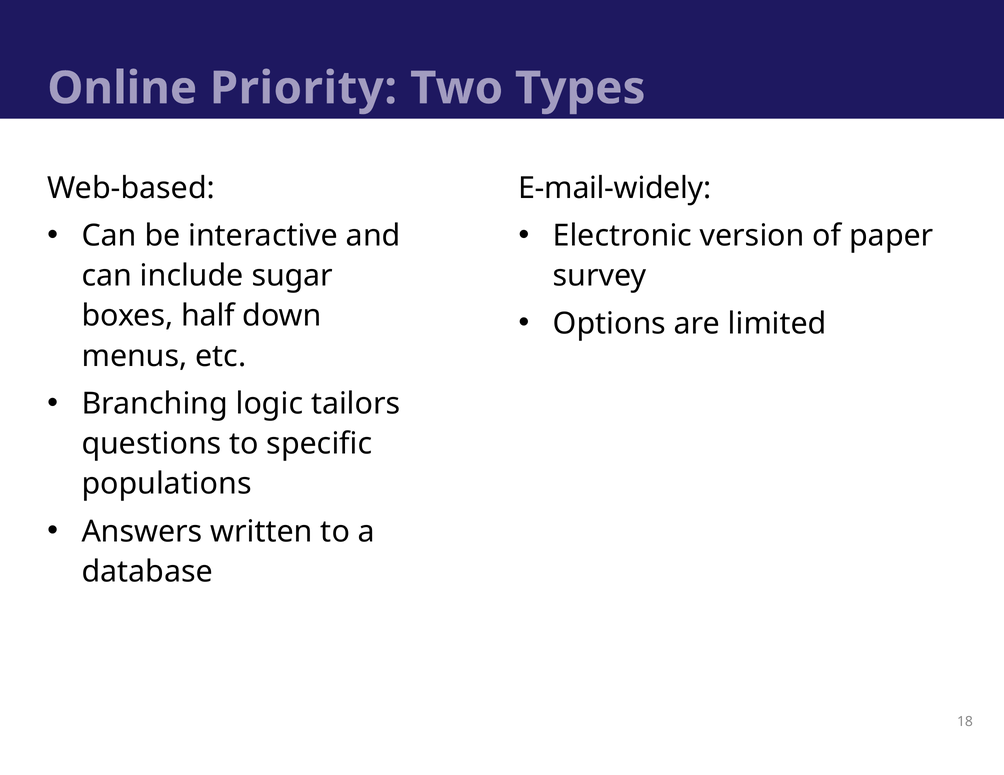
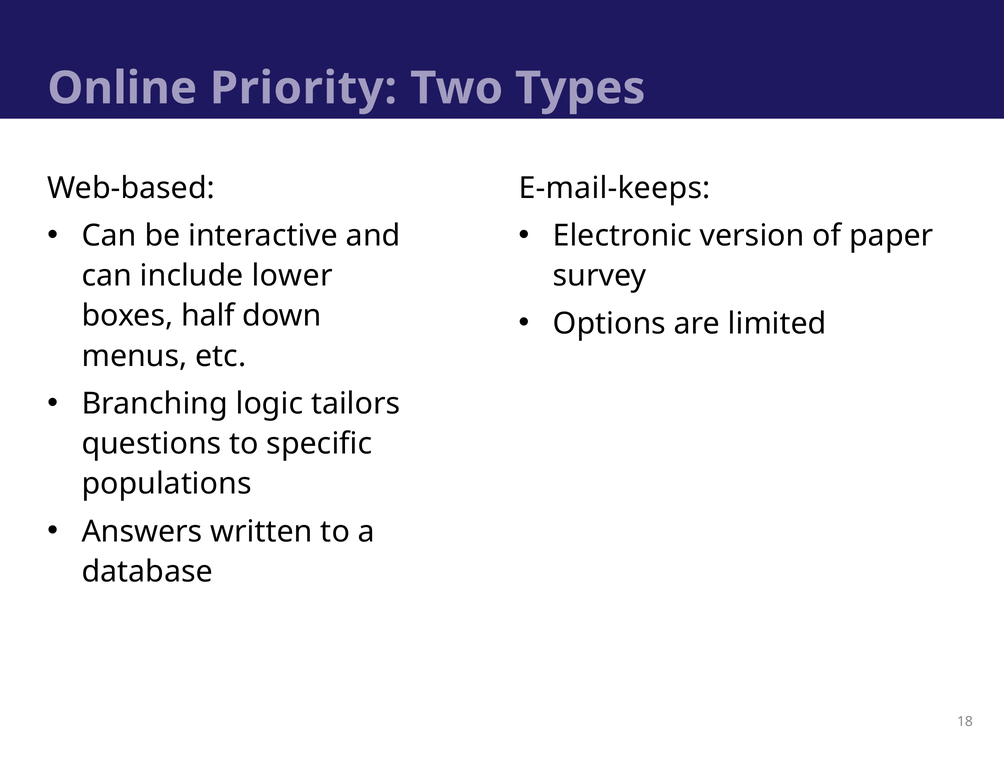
E-mail-widely: E-mail-widely -> E-mail-keeps
sugar: sugar -> lower
